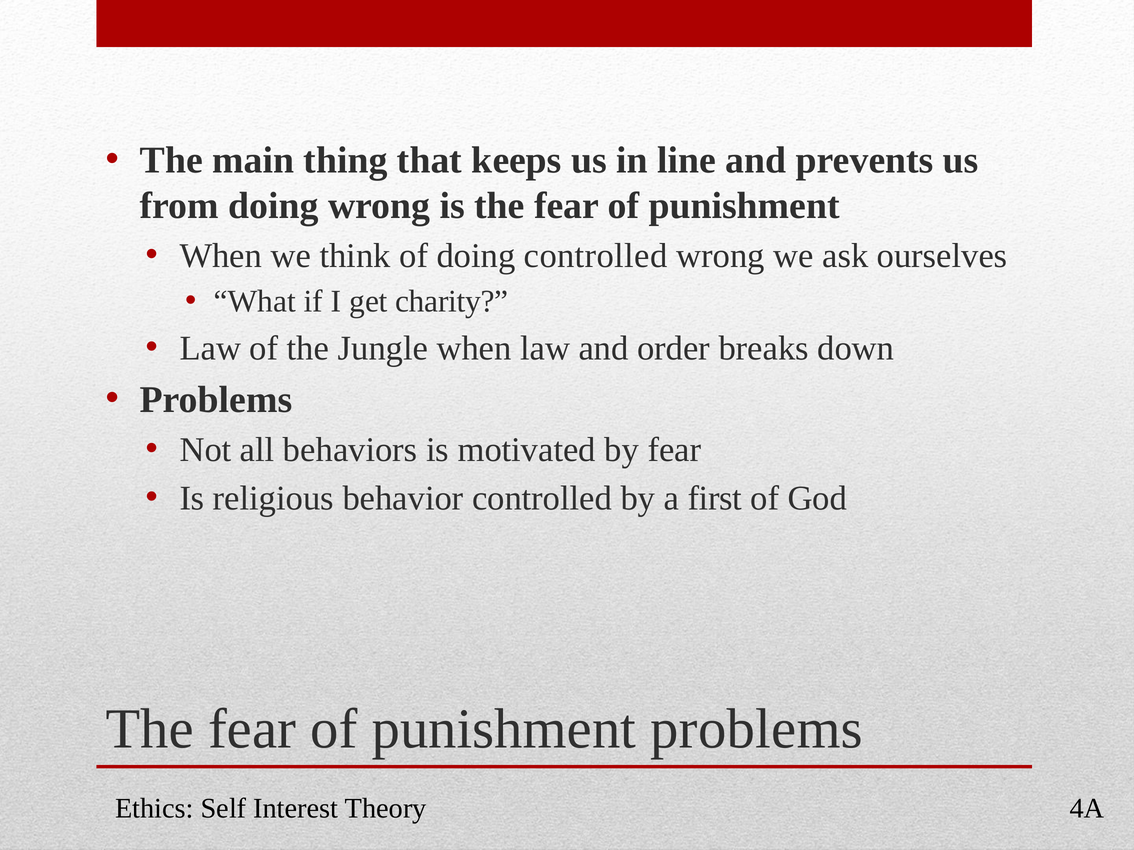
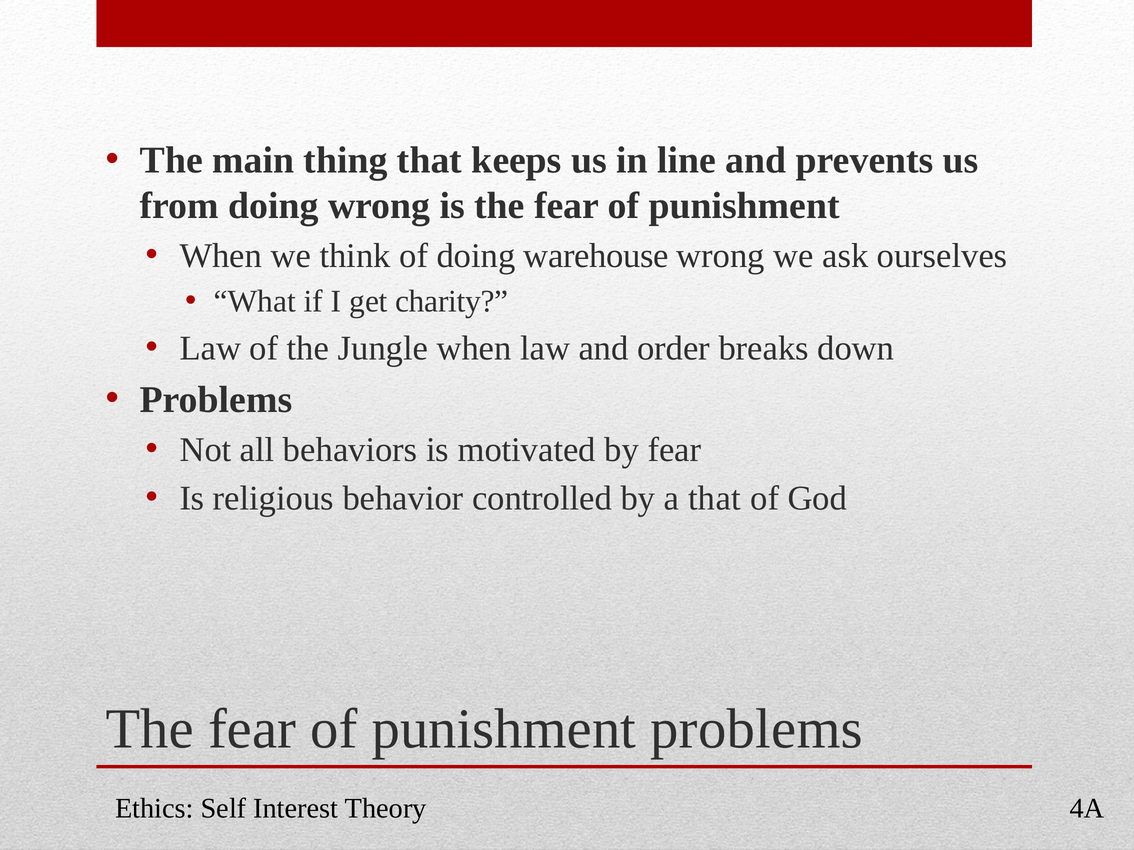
doing controlled: controlled -> warehouse
a first: first -> that
